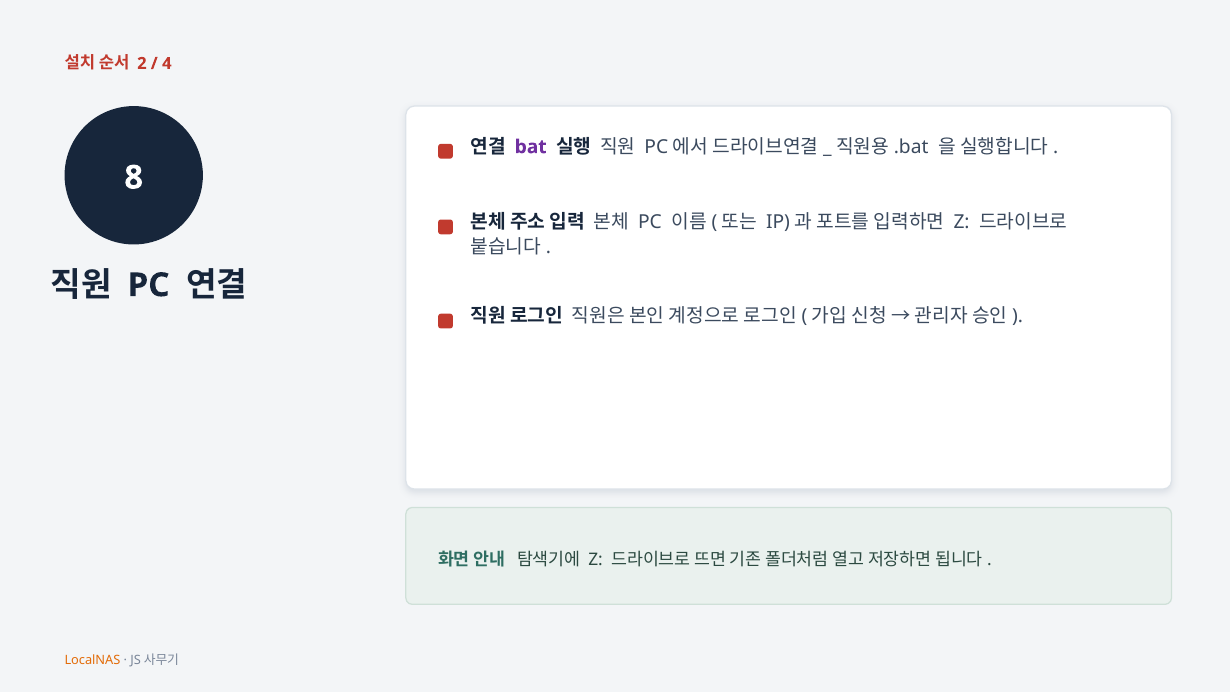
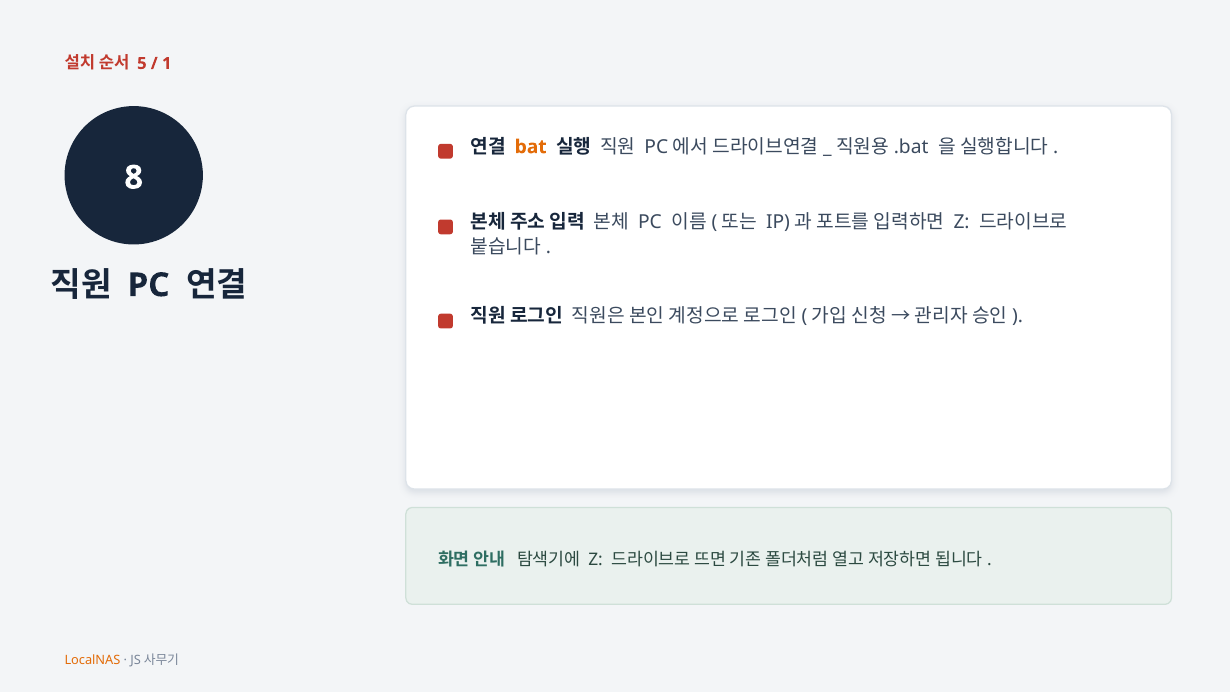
2: 2 -> 5
4: 4 -> 1
bat colour: purple -> orange
